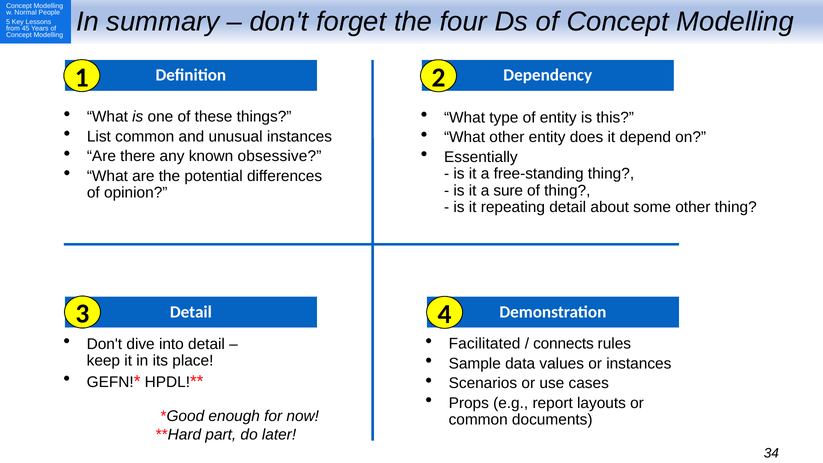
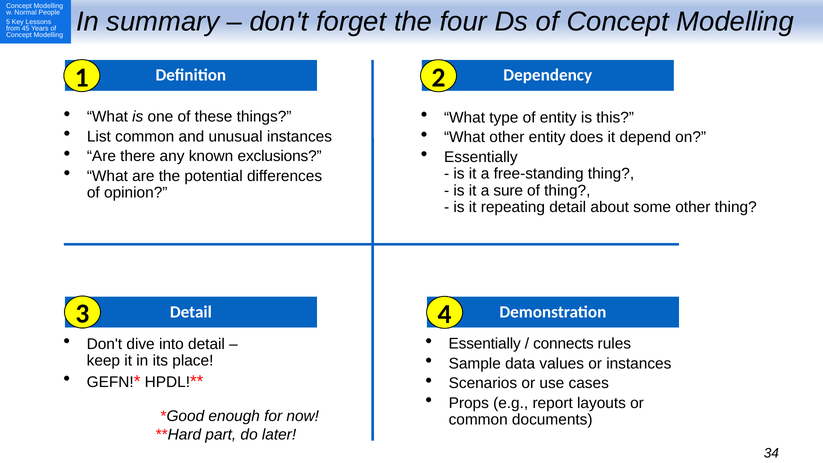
obsessive: obsessive -> exclusions
Facilitated at (485, 344): Facilitated -> Essentially
